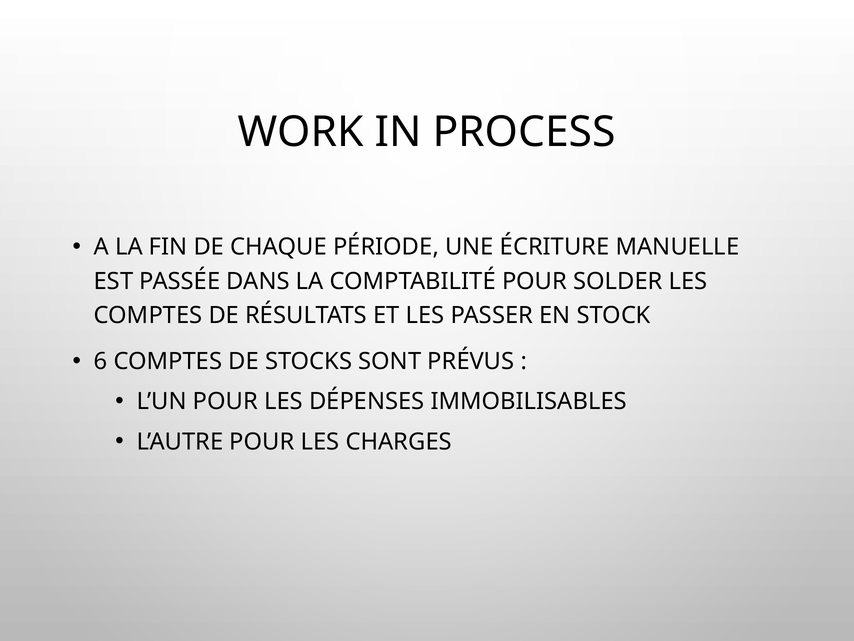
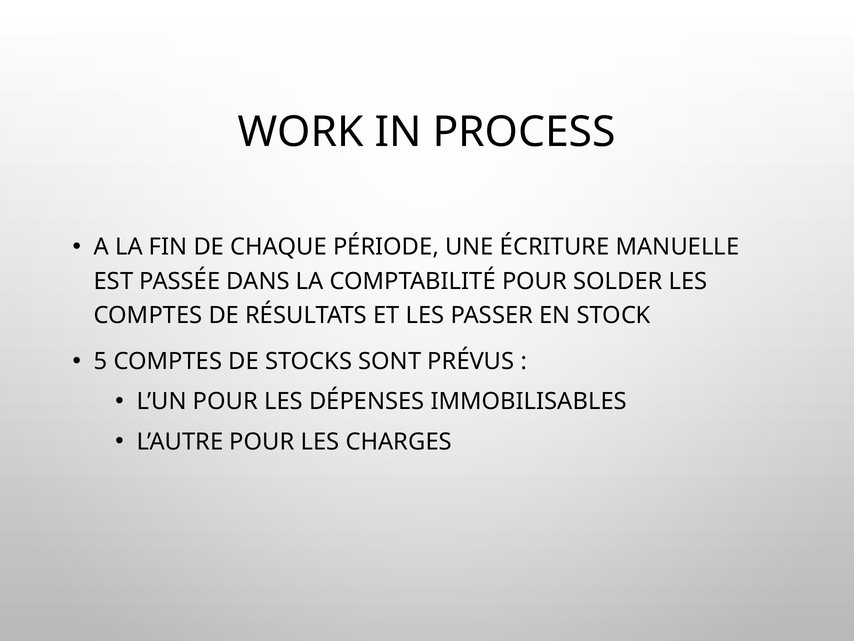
6: 6 -> 5
